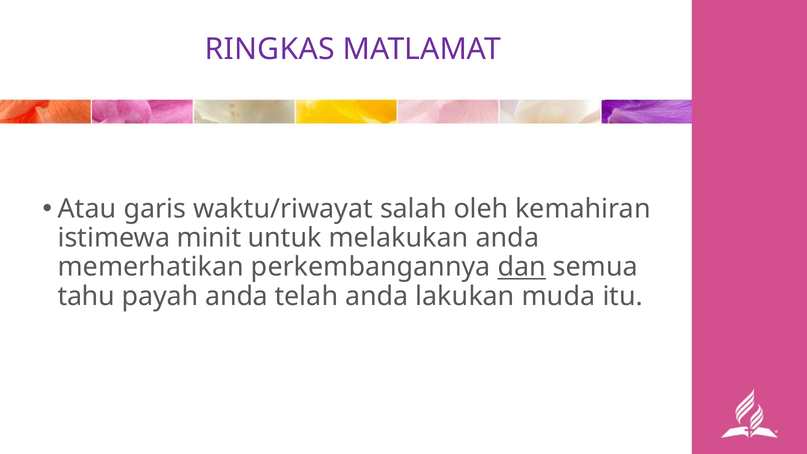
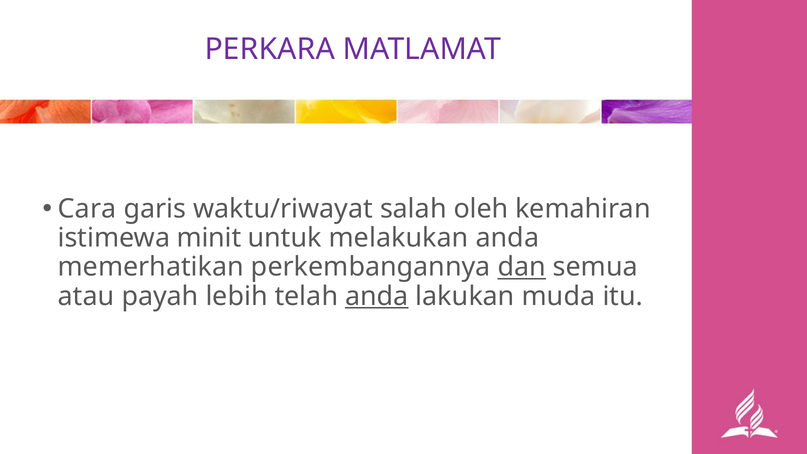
RINGKAS: RINGKAS -> PERKARA
Atau: Atau -> Cara
tahu: tahu -> atau
payah anda: anda -> lebih
anda at (377, 296) underline: none -> present
